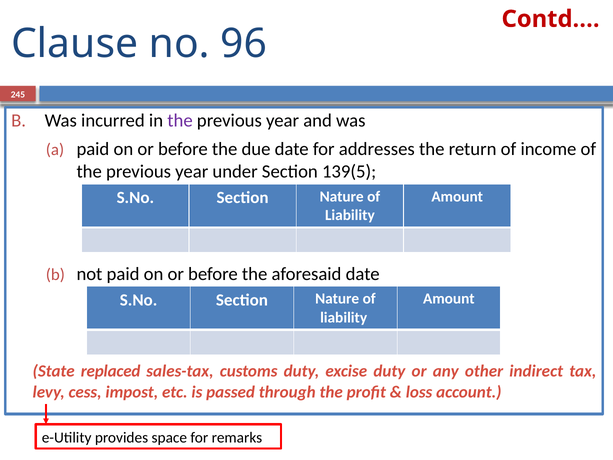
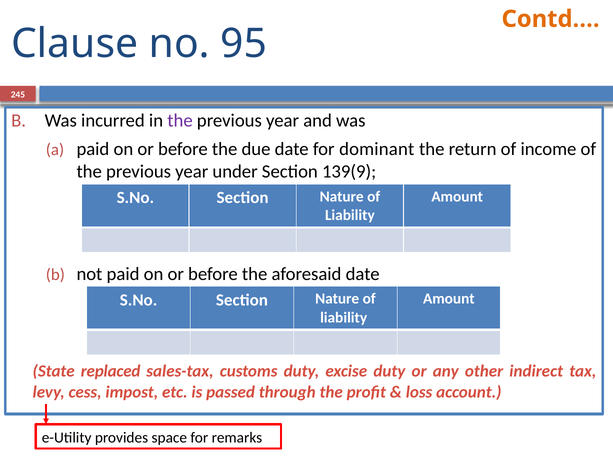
Contd… colour: red -> orange
96: 96 -> 95
addresses: addresses -> dominant
139(5: 139(5 -> 139(9
